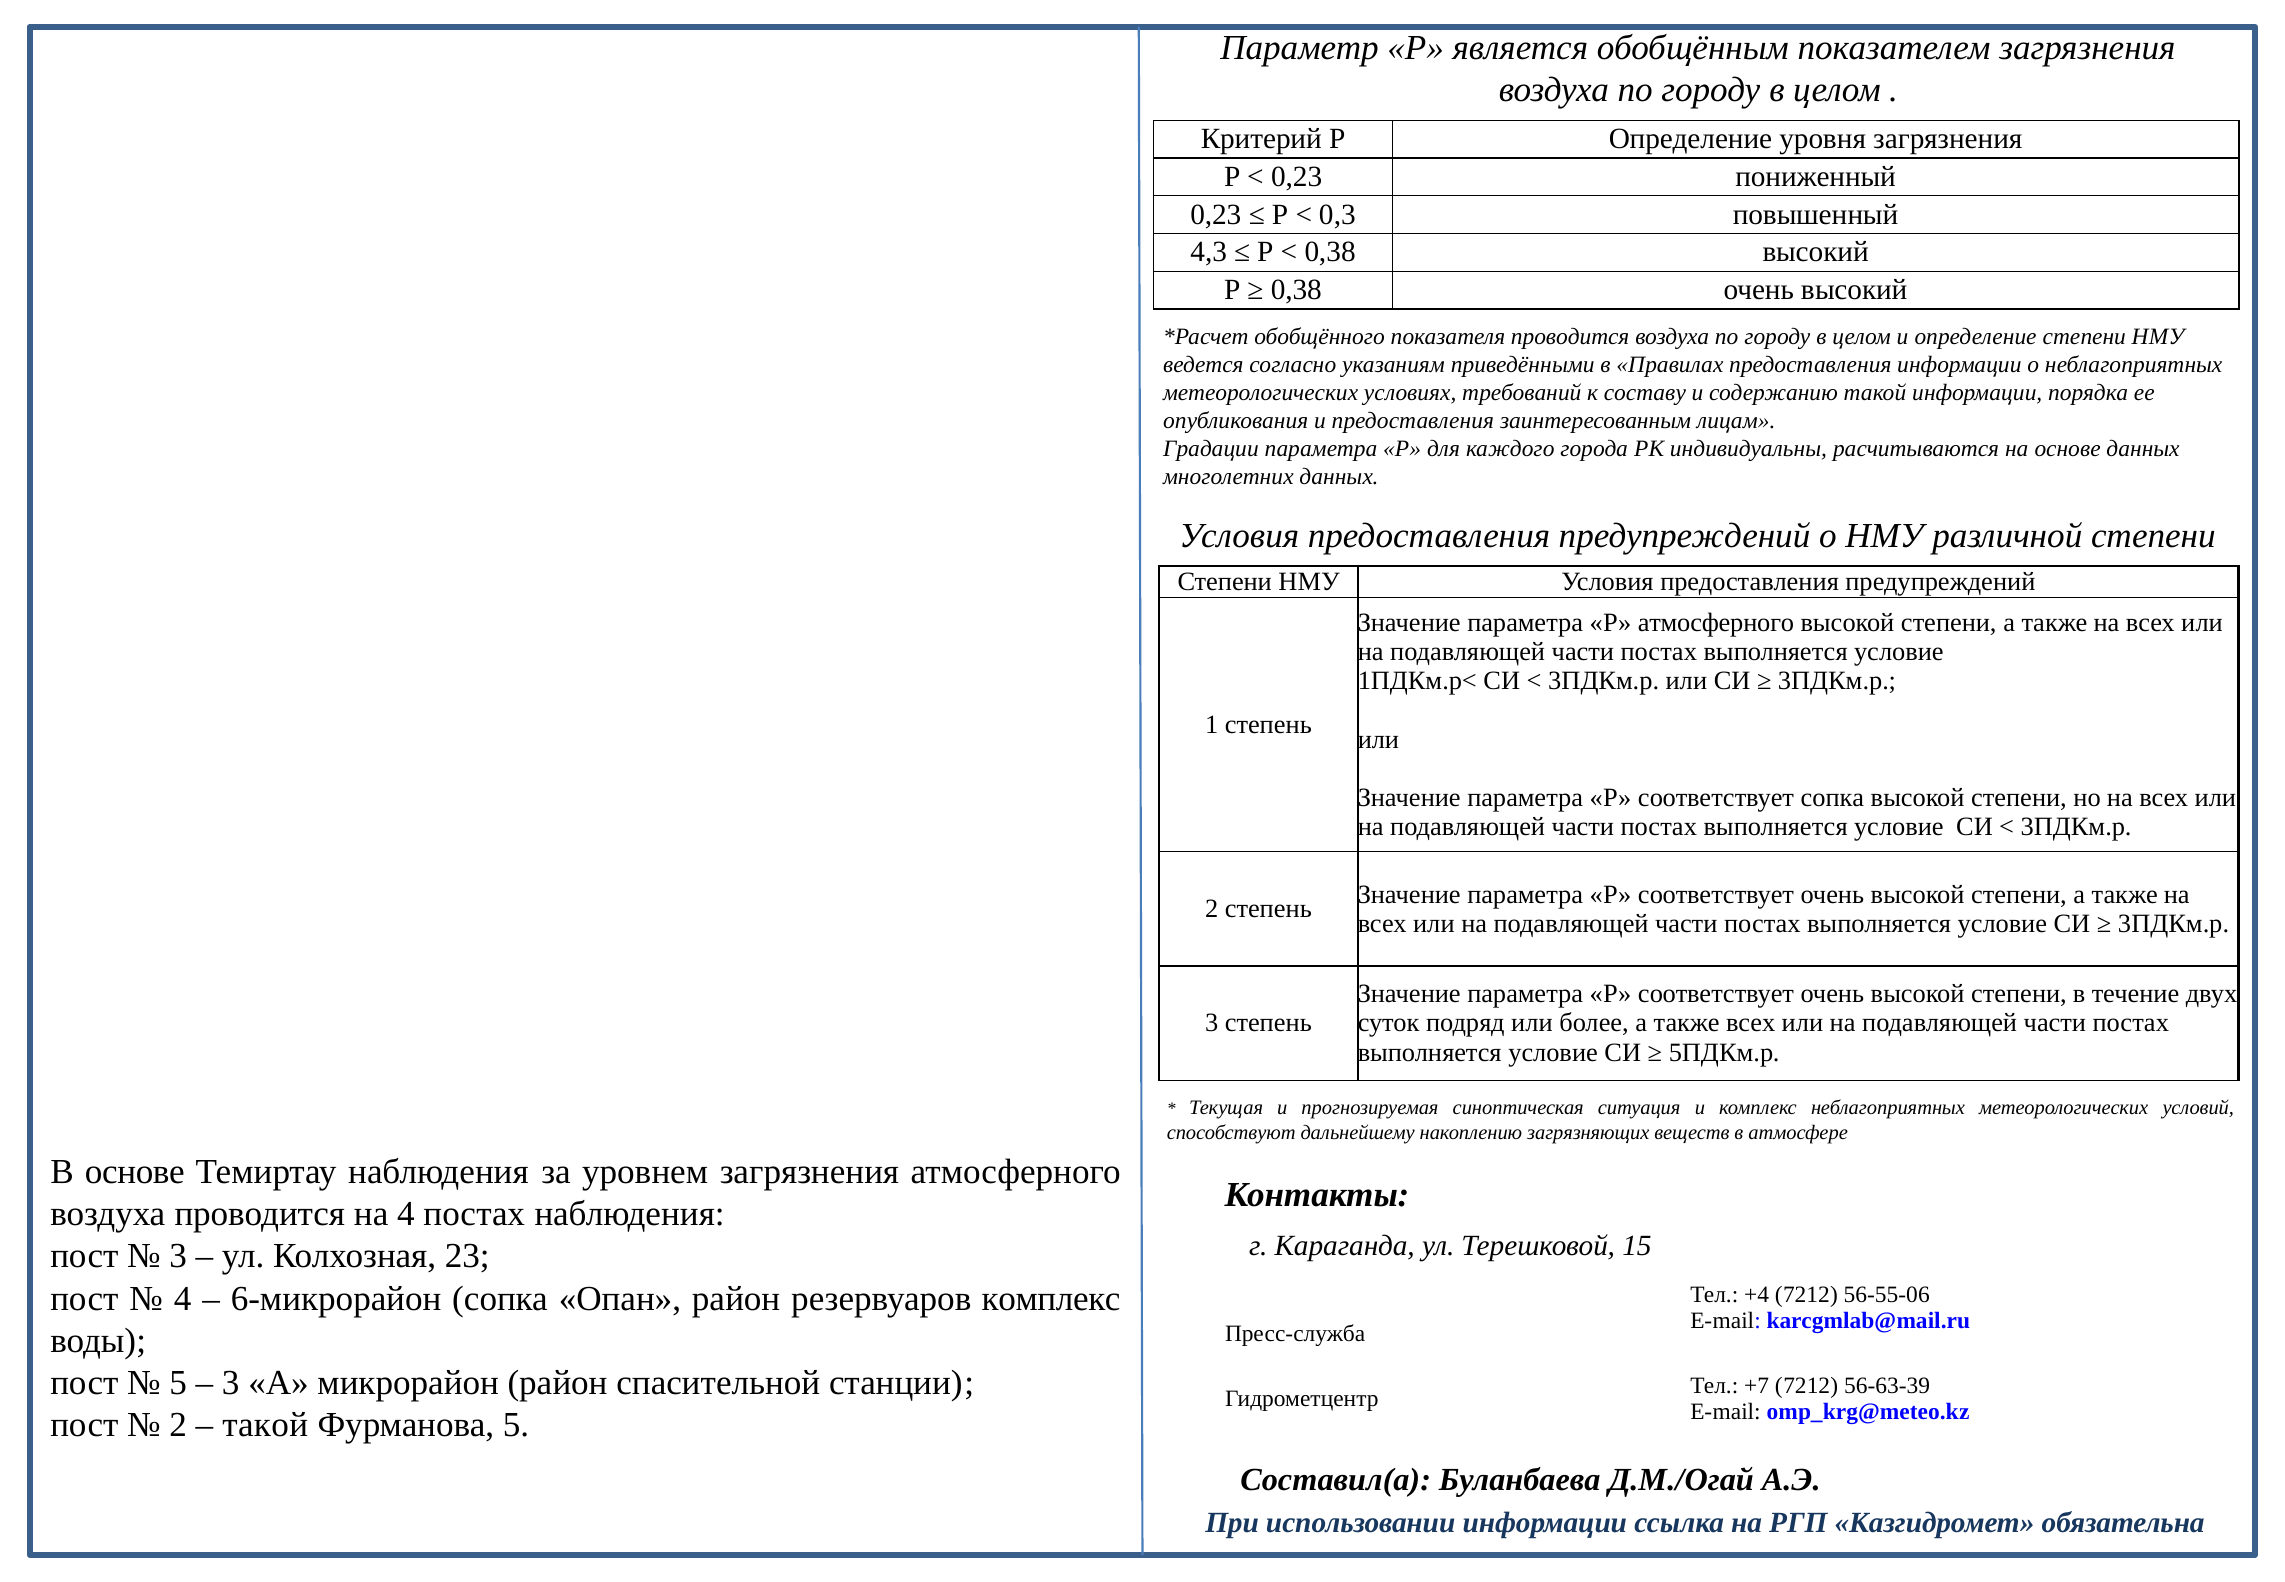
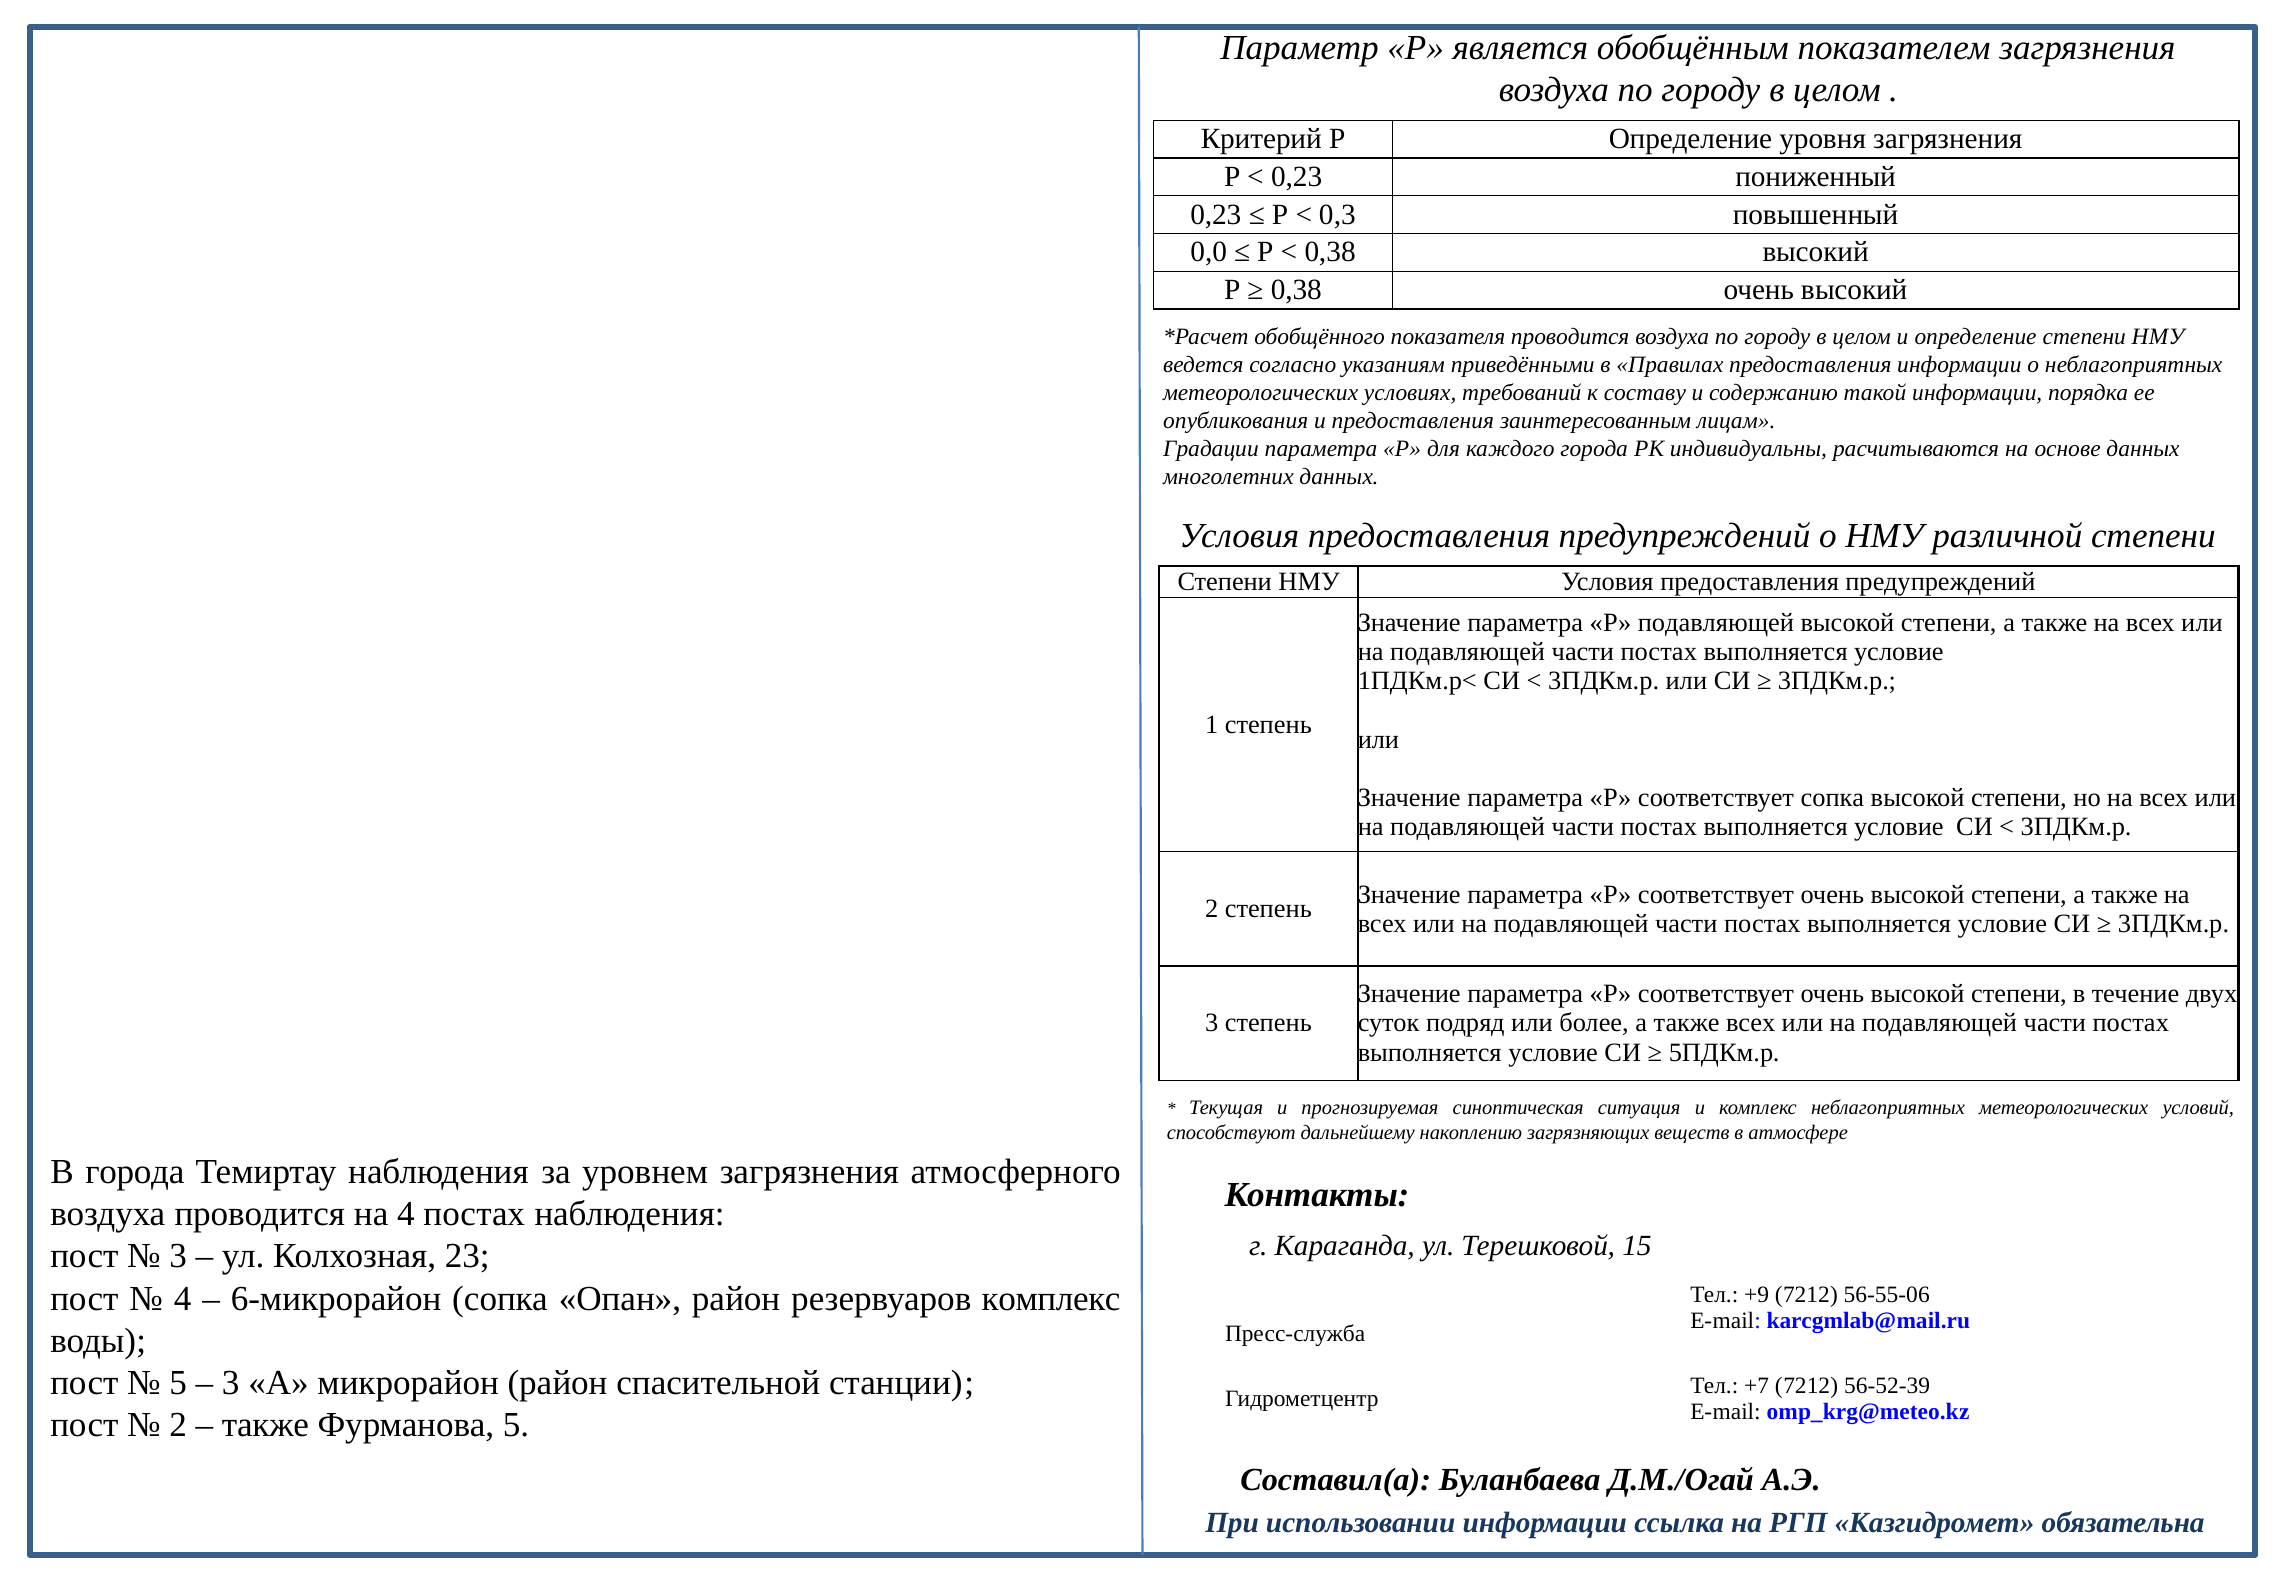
4,3: 4,3 -> 0,0
Р атмосферного: атмосферного -> подавляющей
В основе: основе -> города
+4: +4 -> +9
56-63-39: 56-63-39 -> 56-52-39
такой at (265, 1425): такой -> также
